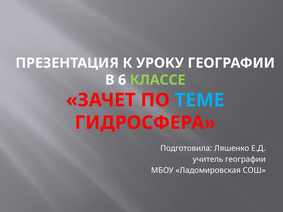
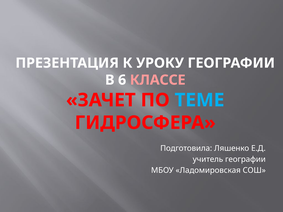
КЛАССЕ colour: light green -> pink
